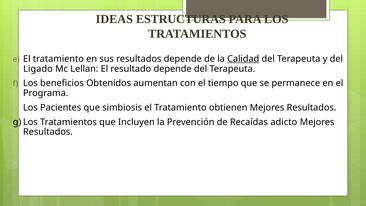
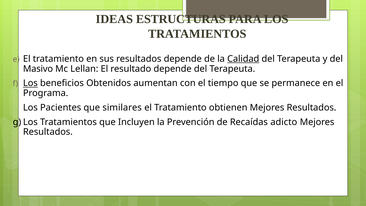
Ligado: Ligado -> Masivo
Los at (30, 83) underline: none -> present
simbiosis: simbiosis -> similares
